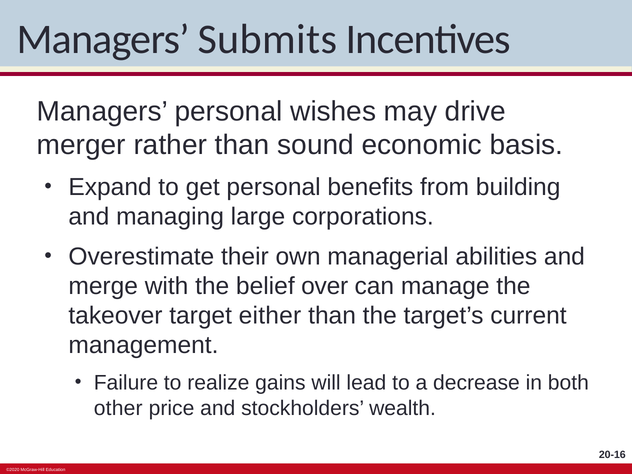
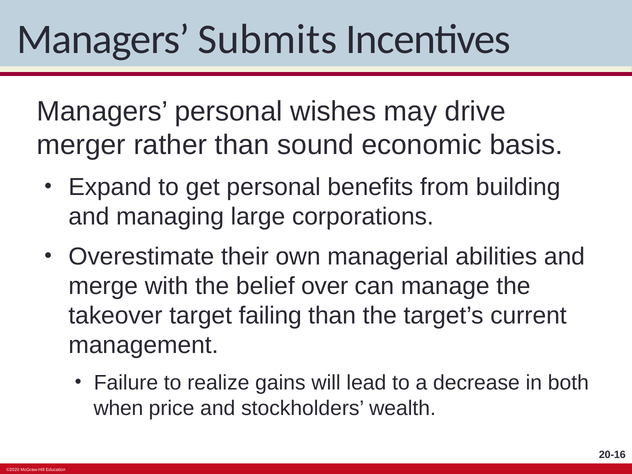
either: either -> failing
other: other -> when
